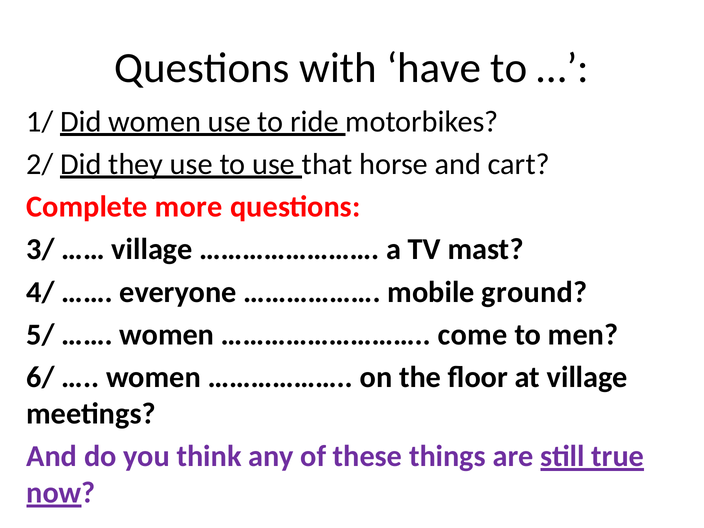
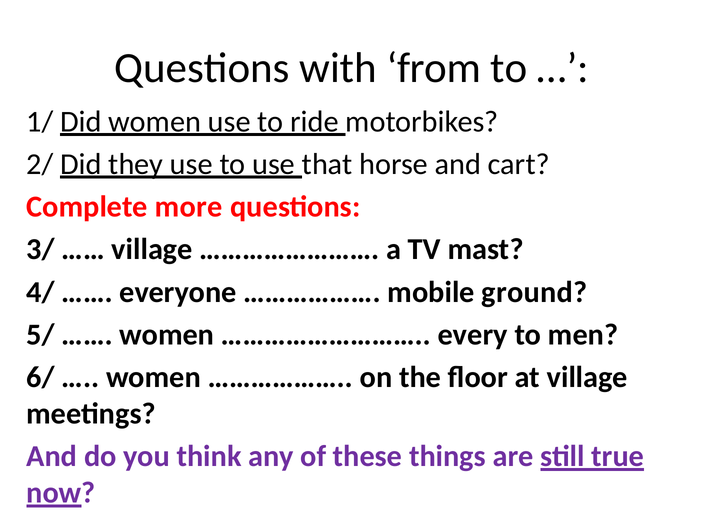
have: have -> from
come: come -> every
